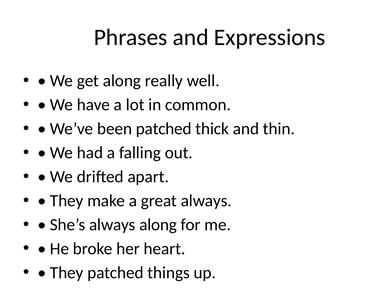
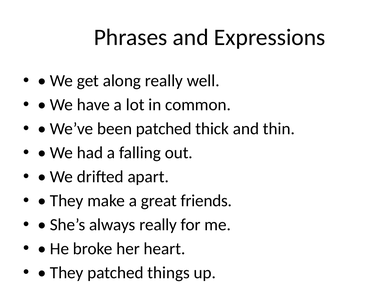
great always: always -> friends
always along: along -> really
